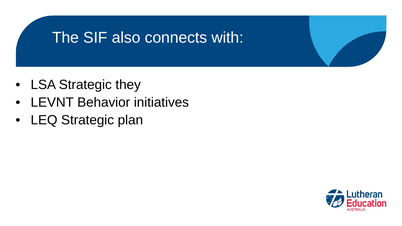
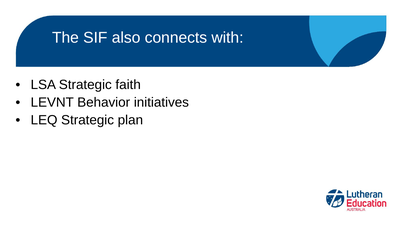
they: they -> faith
